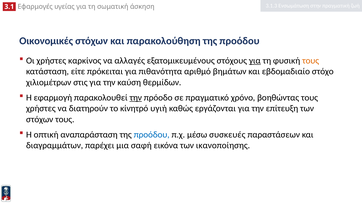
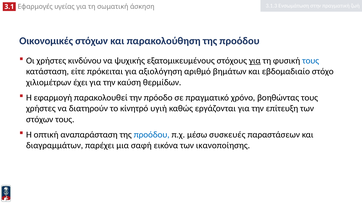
καρκίνος: καρκίνος -> κινδύνου
αλλαγές: αλλαγές -> ψυχικής
τους at (311, 61) colour: orange -> blue
πιθανότητα: πιθανότητα -> αξιολόγηση
στις: στις -> έχει
την at (136, 98) underline: present -> none
